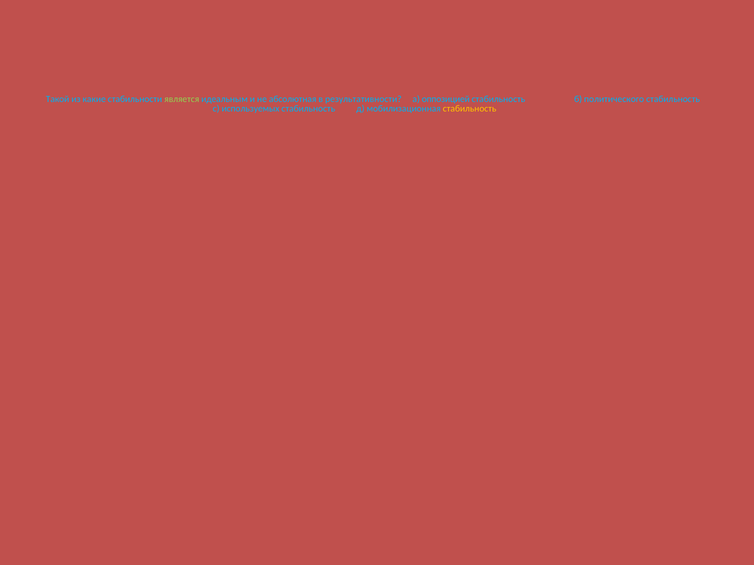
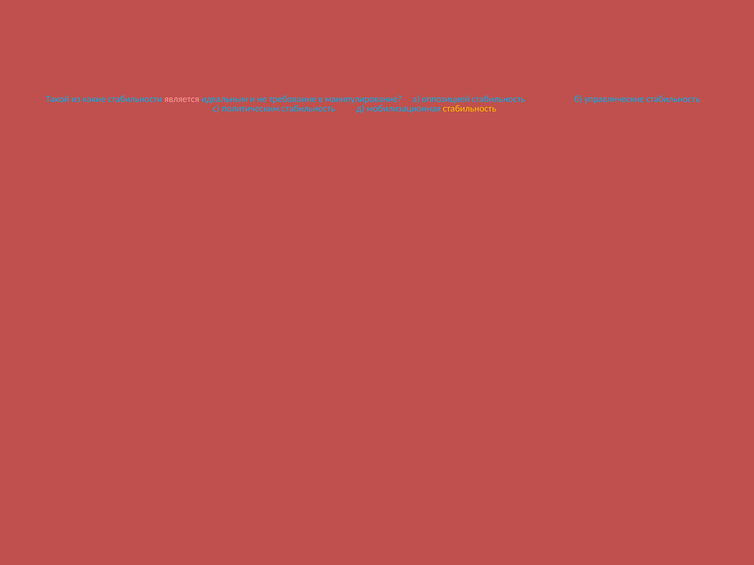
является colour: light green -> pink
абсолютная: абсолютная -> требование
результативности: результативности -> манипулирование
политического: политического -> управлнческие
используемых: используемых -> политическим
